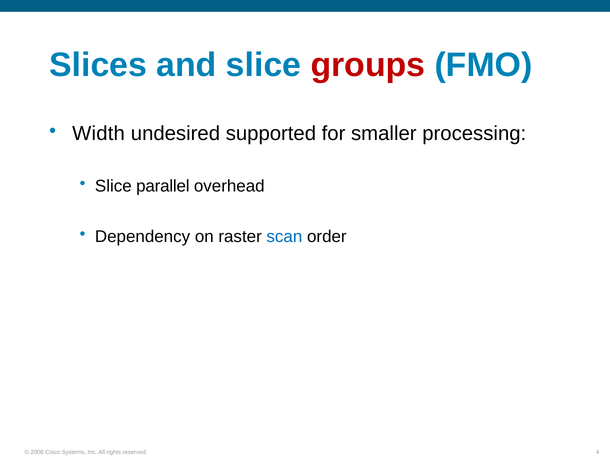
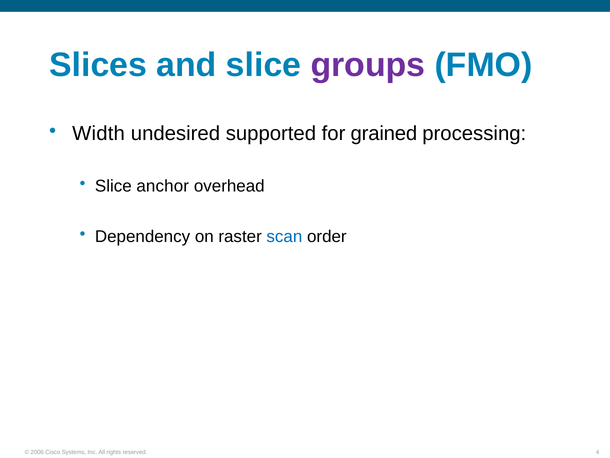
groups colour: red -> purple
smaller: smaller -> grained
parallel: parallel -> anchor
